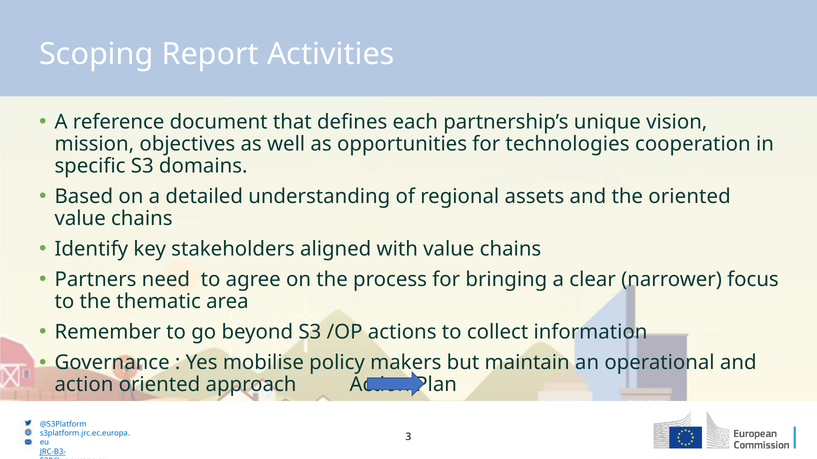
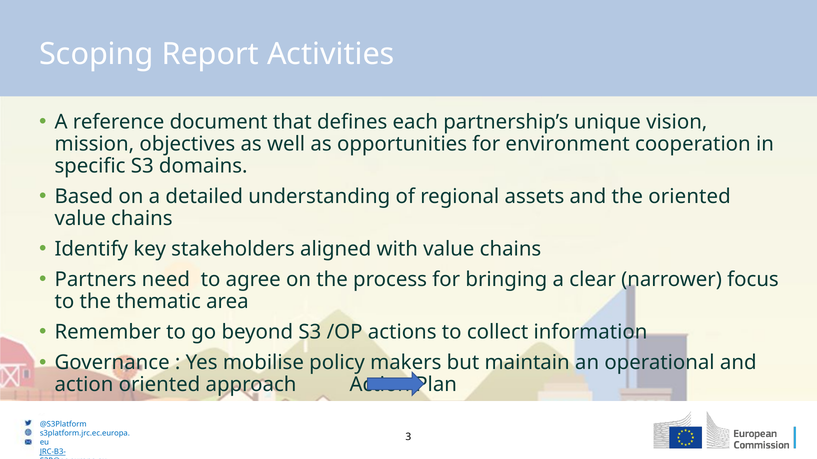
technologies: technologies -> environment
